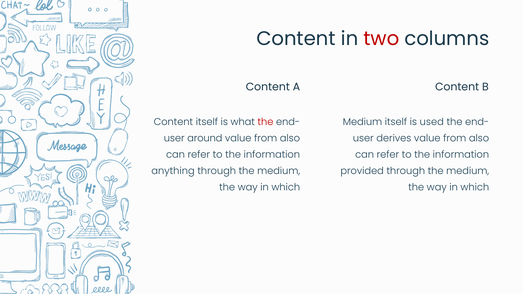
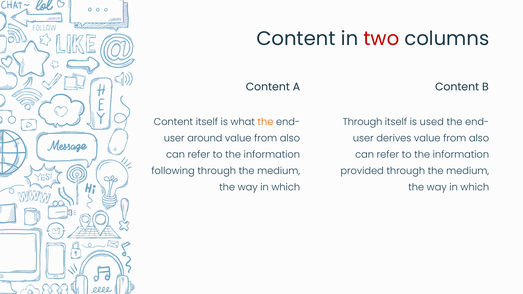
the at (265, 122) colour: red -> orange
Medium at (362, 122): Medium -> Through
anything: anything -> following
